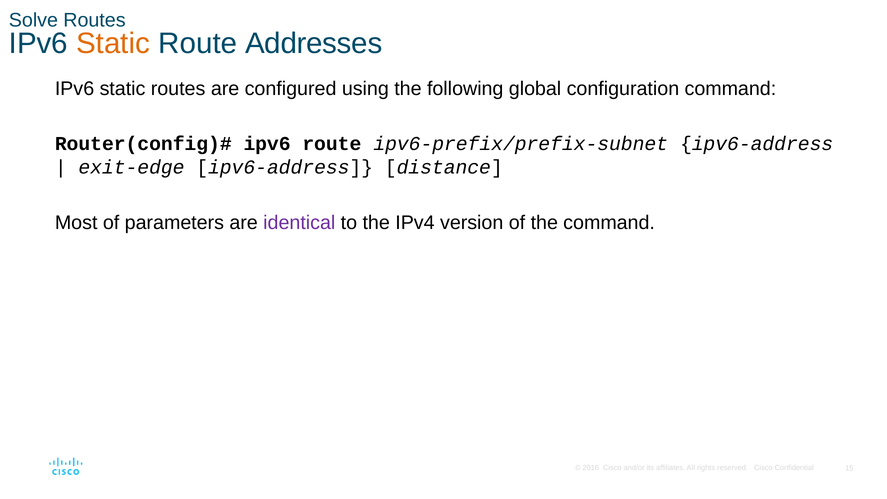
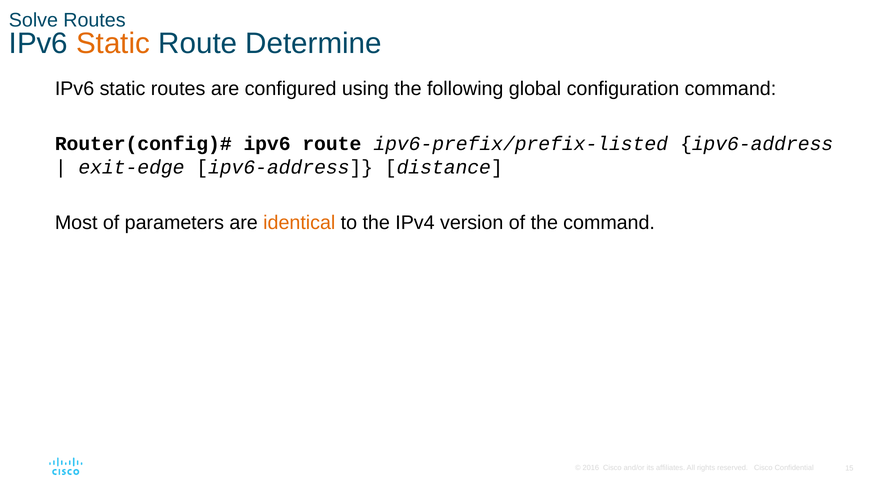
Addresses: Addresses -> Determine
ipv6-prefix/prefix-subnet: ipv6-prefix/prefix-subnet -> ipv6-prefix/prefix-listed
identical colour: purple -> orange
